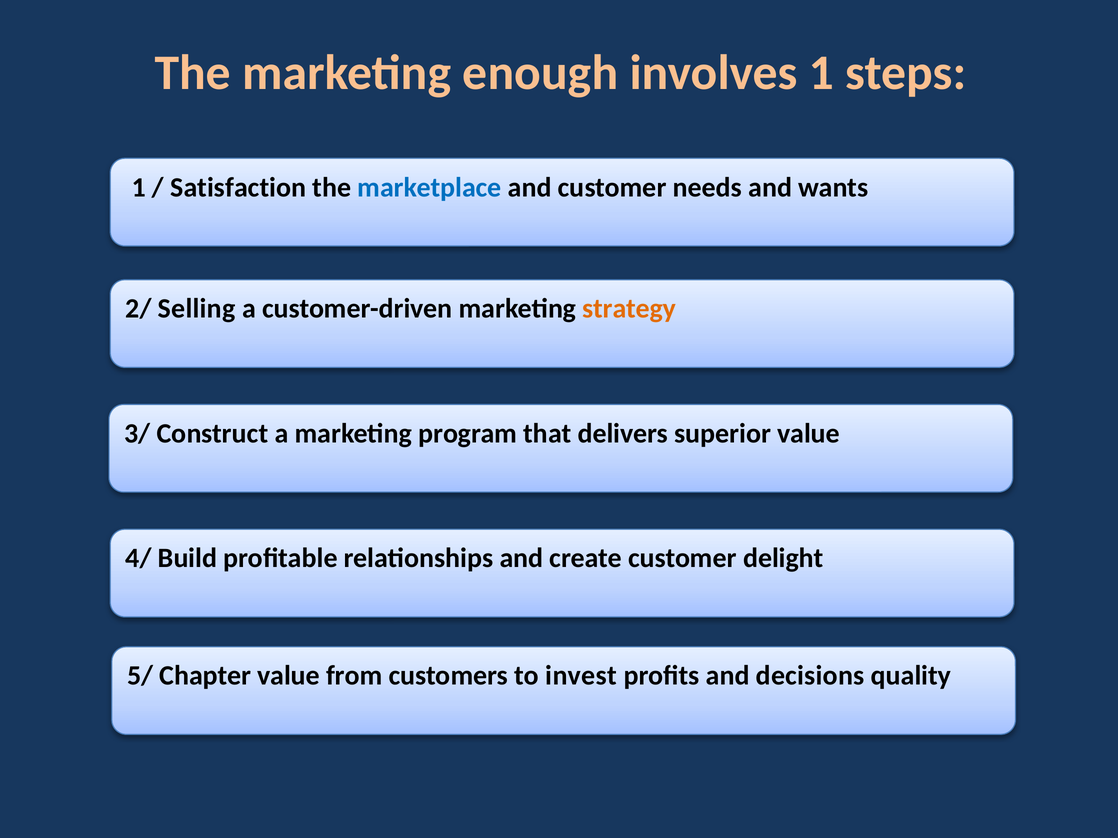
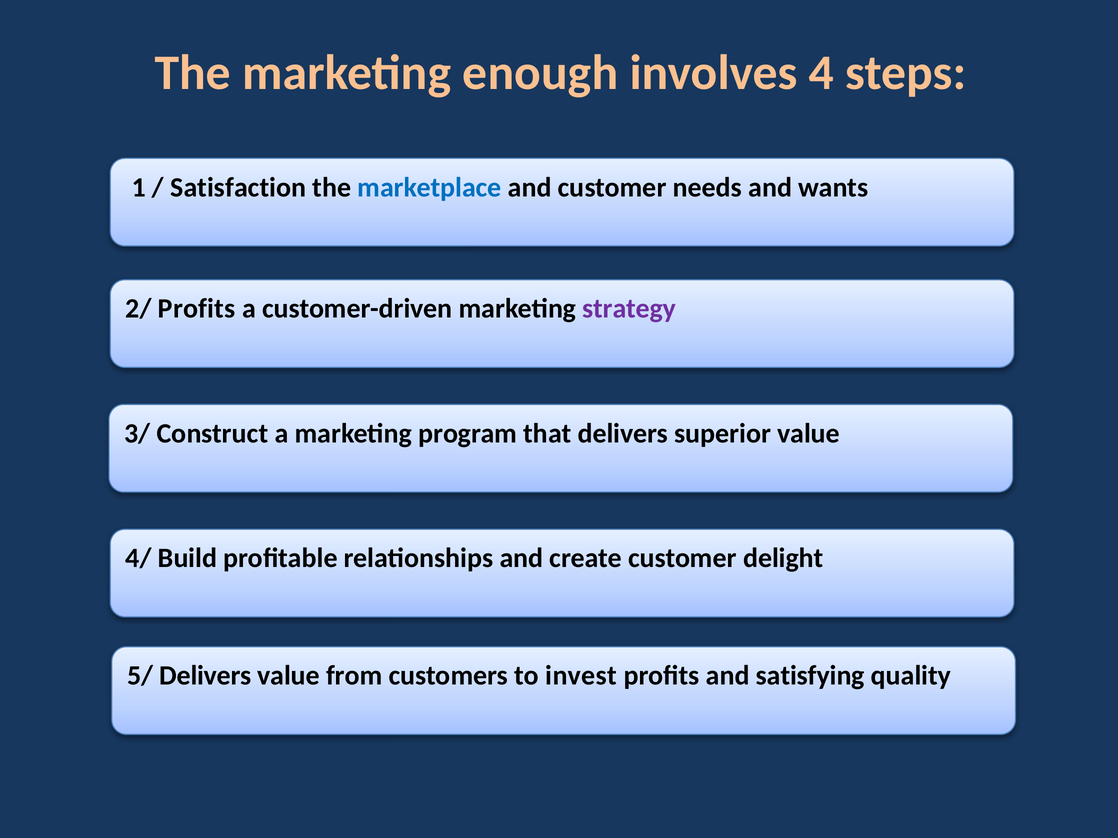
involves 1: 1 -> 4
2/ Selling: Selling -> Profits
strategy colour: orange -> purple
5/ Chapter: Chapter -> Delivers
decisions: decisions -> satisfying
